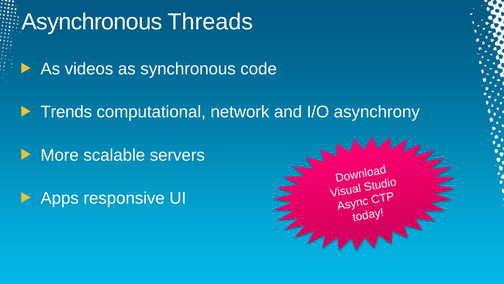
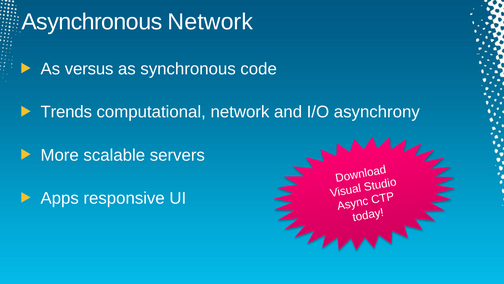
Asynchronous Threads: Threads -> Network
videos: videos -> versus
